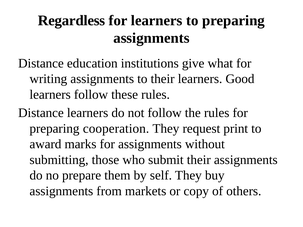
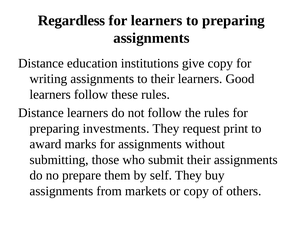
give what: what -> copy
cooperation: cooperation -> investments
